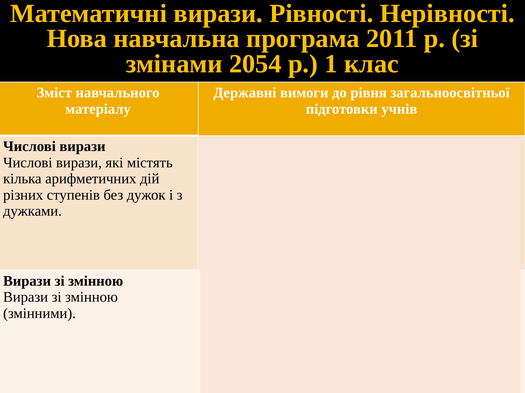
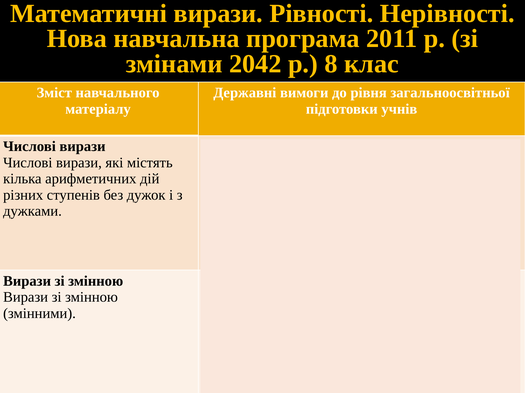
2054: 2054 -> 2042
1: 1 -> 8
